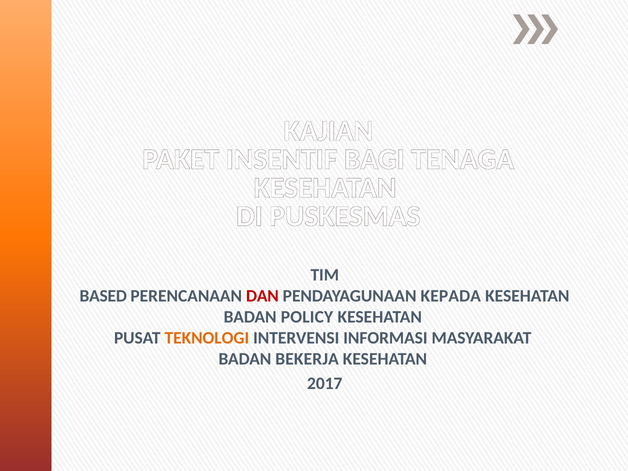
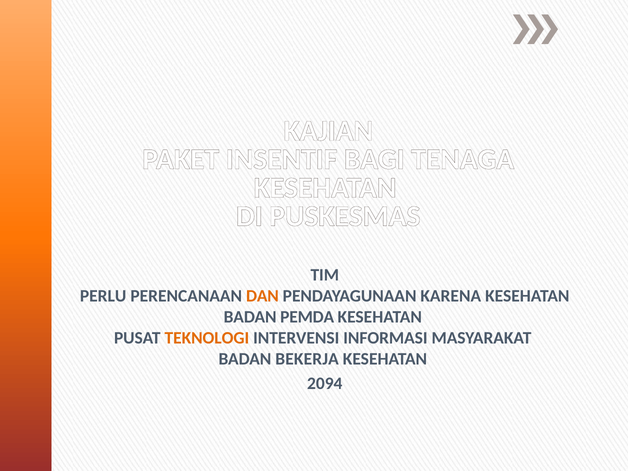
BASED: BASED -> PERLU
DAN colour: red -> orange
KEPADA: KEPADA -> KARENA
POLICY: POLICY -> PEMDA
2017: 2017 -> 2094
